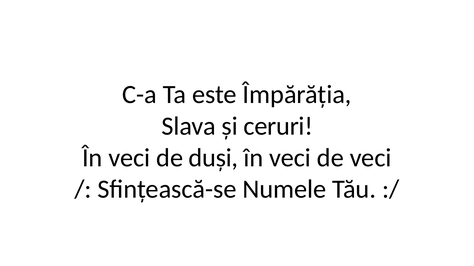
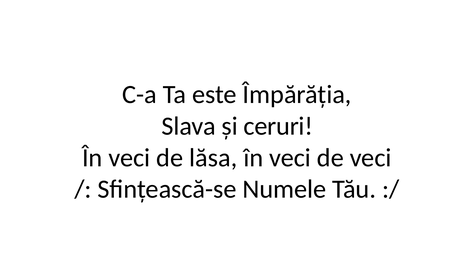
duși: duși -> lăsa
